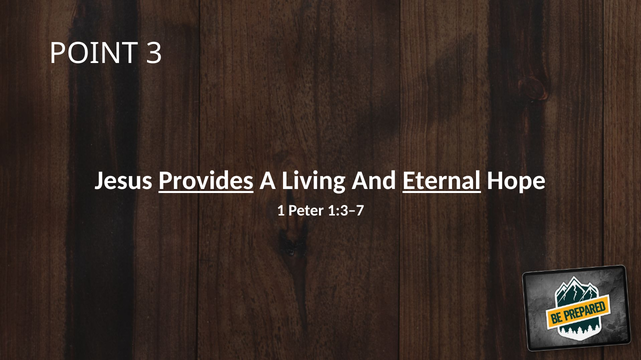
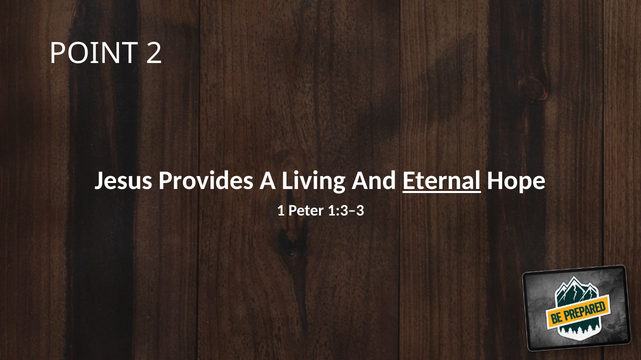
3: 3 -> 2
Provides underline: present -> none
1:3–7: 1:3–7 -> 1:3–3
